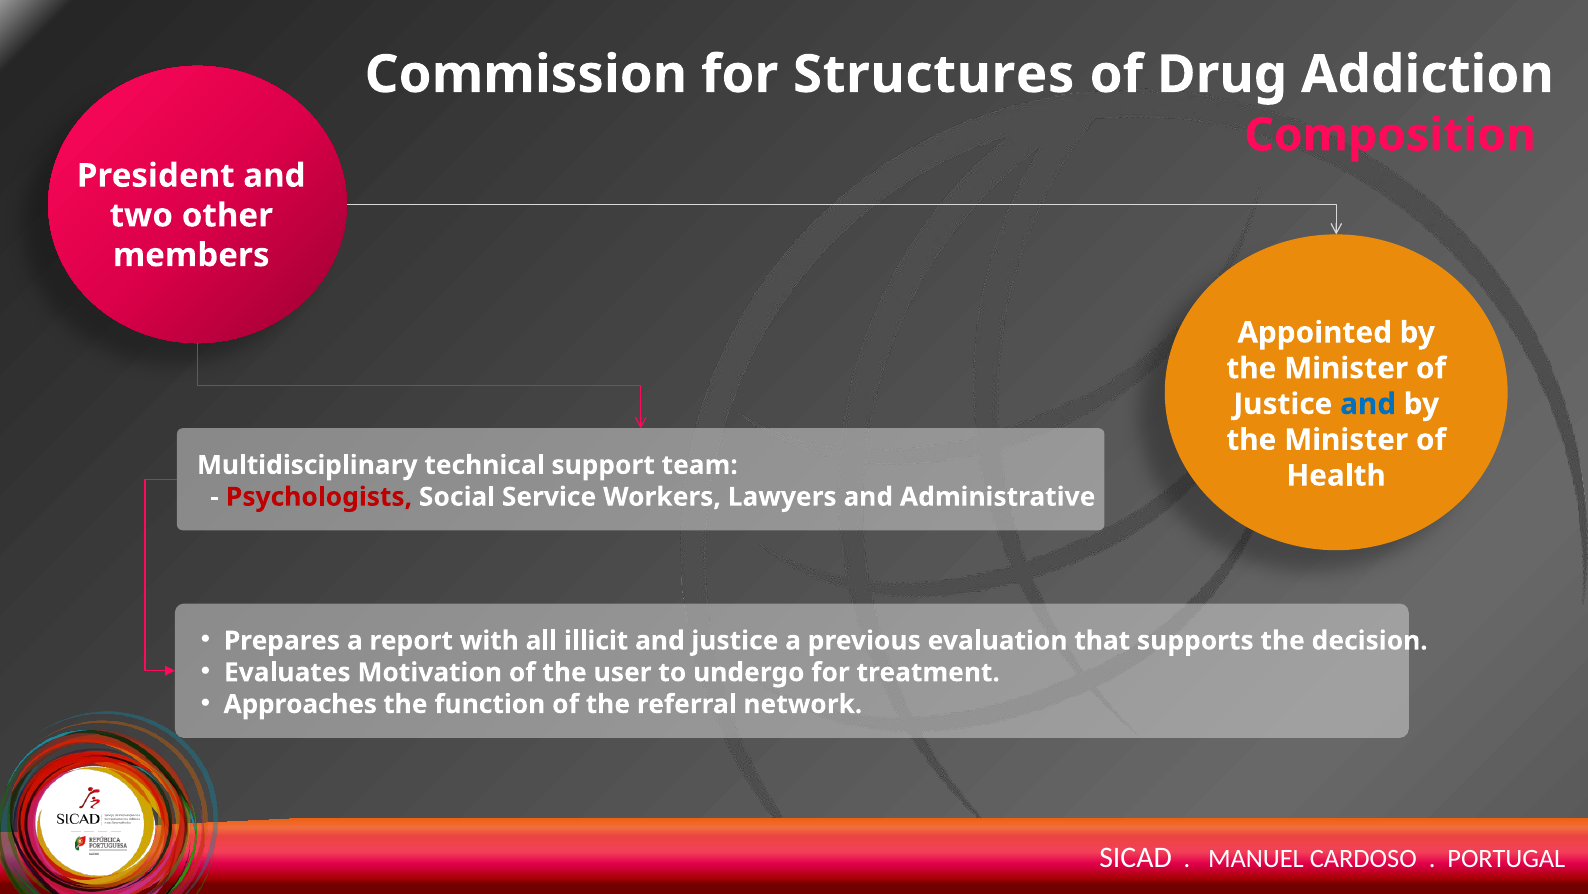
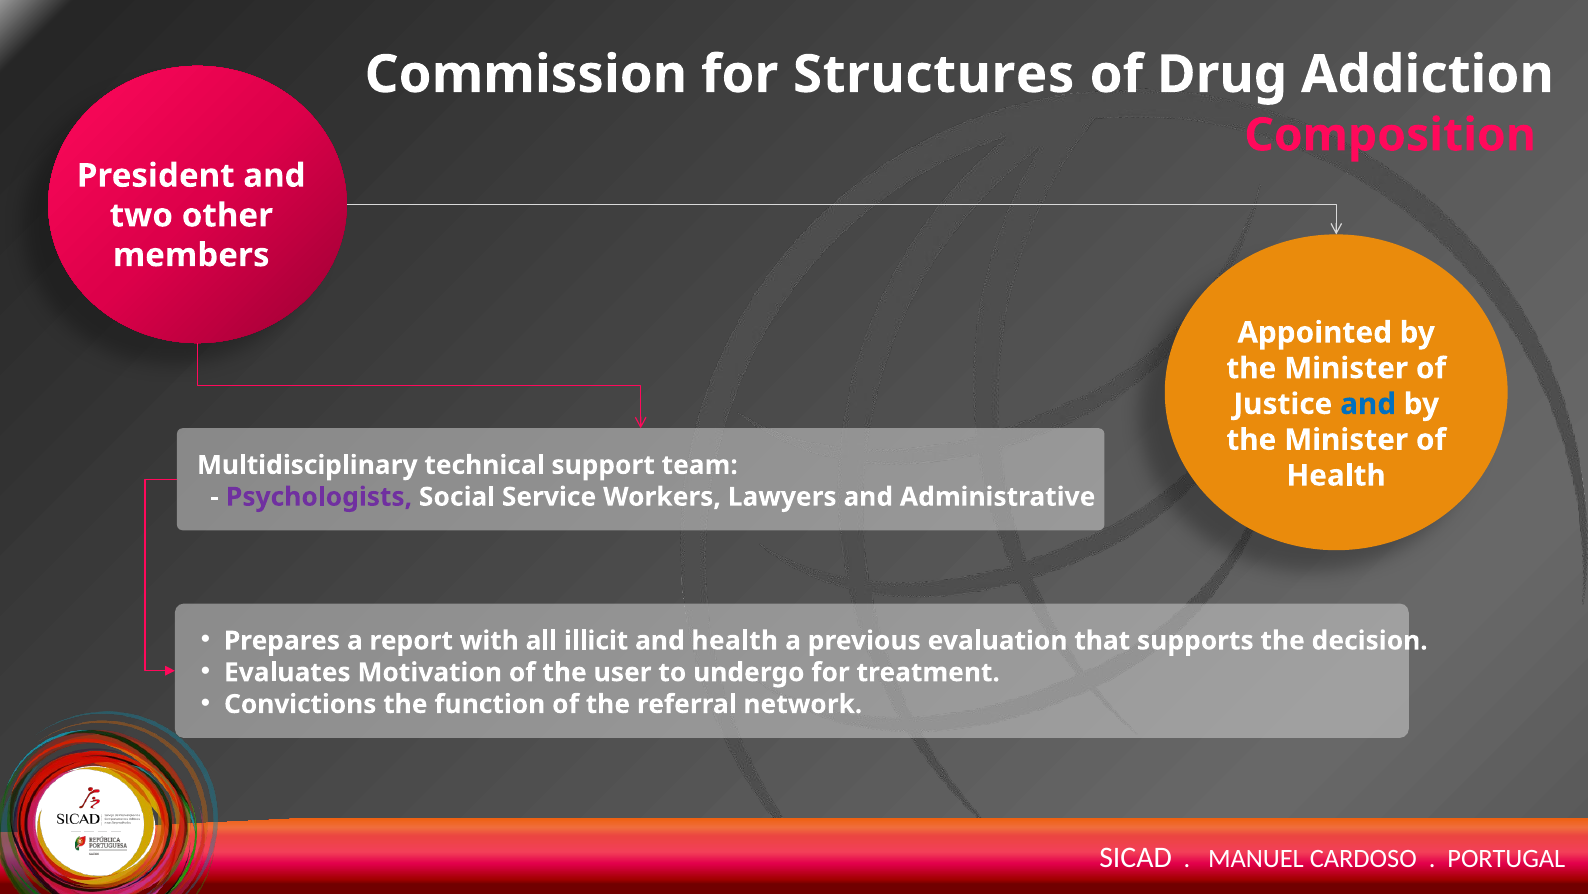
Psychologists colour: red -> purple
and justice: justice -> health
Approaches: Approaches -> Convictions
